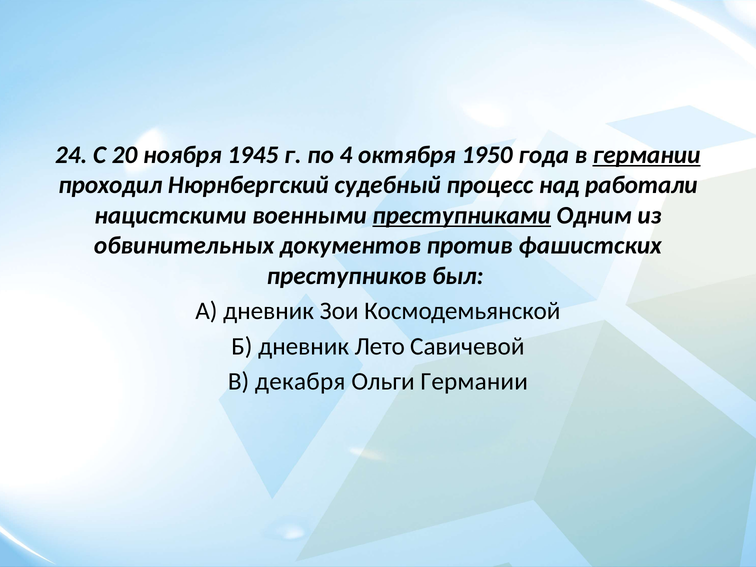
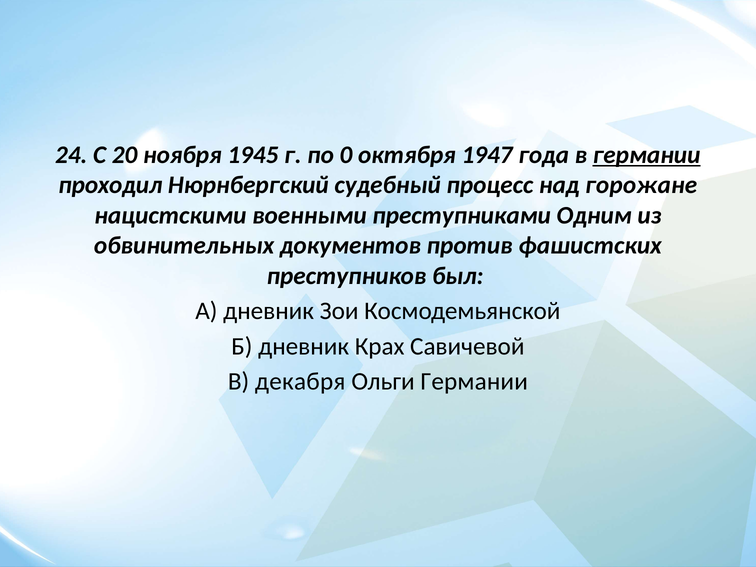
4: 4 -> 0
1950: 1950 -> 1947
работали: работали -> горожане
преступниками underline: present -> none
Лето: Лето -> Крах
